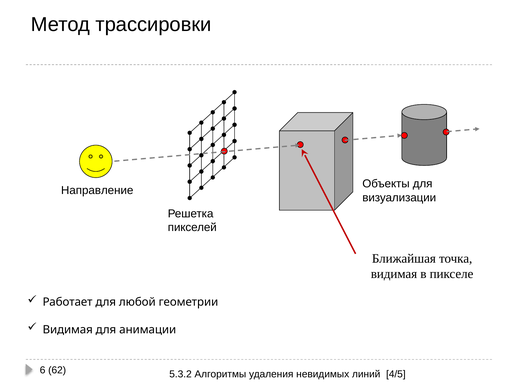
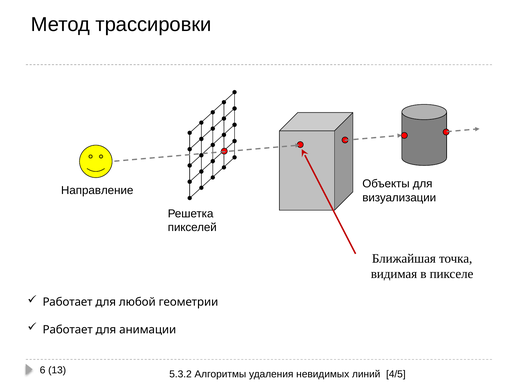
Видимая at (68, 330): Видимая -> Работает
62: 62 -> 13
